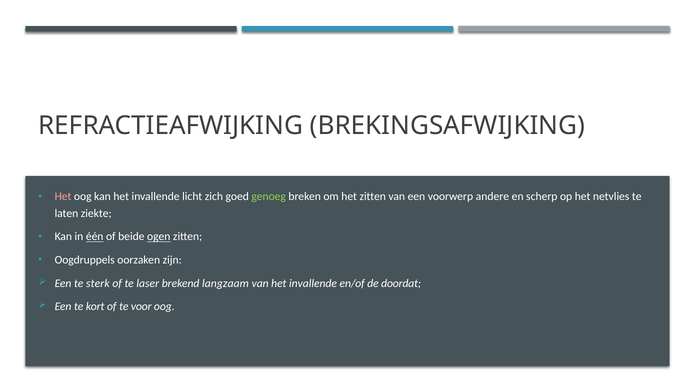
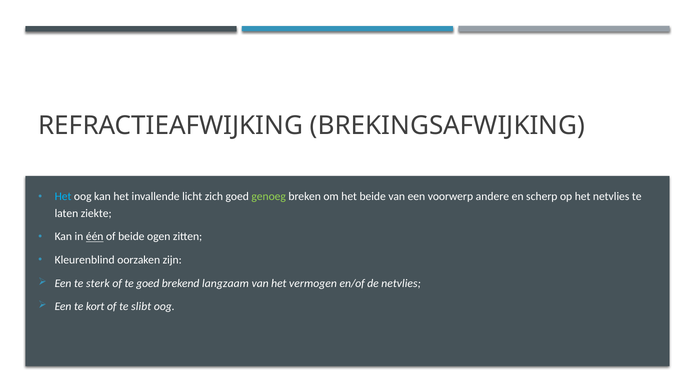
Het at (63, 197) colour: pink -> light blue
het zitten: zitten -> beide
ogen underline: present -> none
Oogdruppels: Oogdruppels -> Kleurenblind
te laser: laser -> goed
van het invallende: invallende -> vermogen
de doordat: doordat -> netvlies
voor: voor -> slibt
